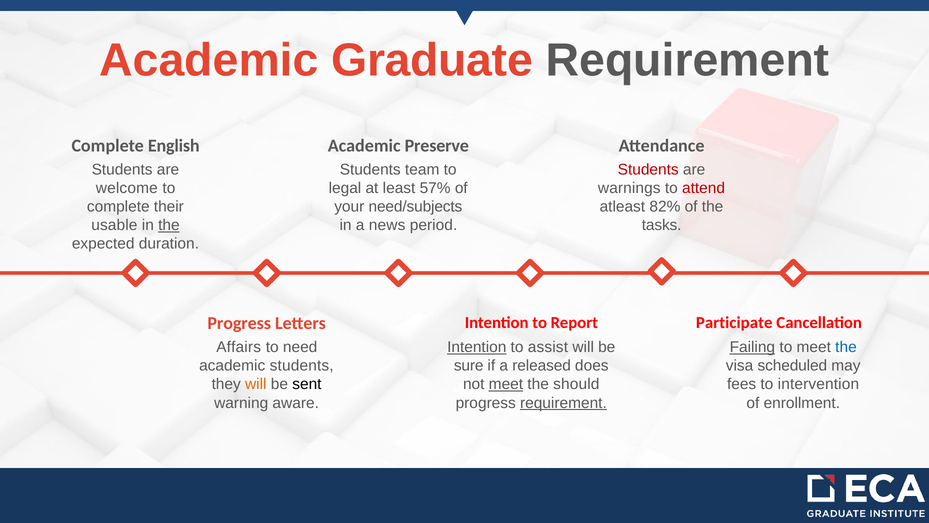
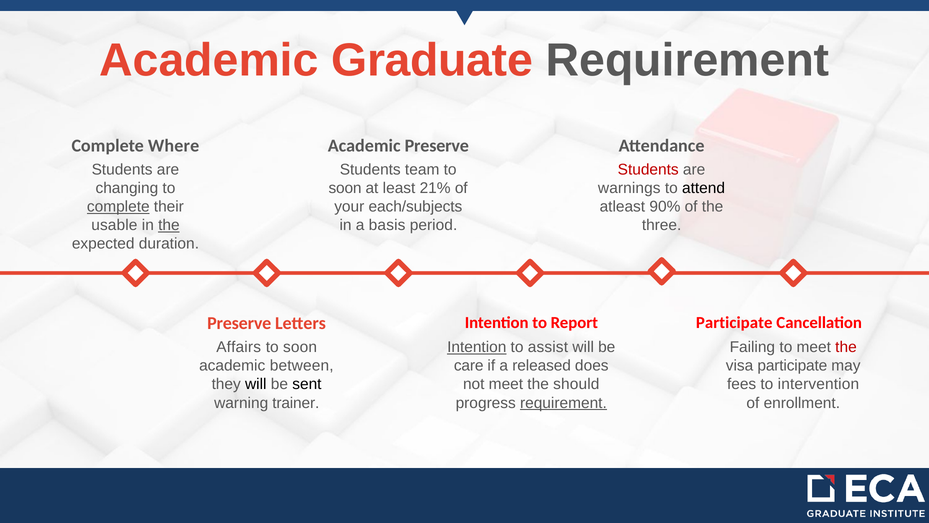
English: English -> Where
welcome: welcome -> changing
legal at (345, 188): legal -> soon
57%: 57% -> 21%
attend colour: red -> black
complete at (118, 206) underline: none -> present
need/subjects: need/subjects -> each/subjects
82%: 82% -> 90%
news: news -> basis
tasks: tasks -> three
Progress at (239, 323): Progress -> Preserve
need at (300, 347): need -> soon
Failing underline: present -> none
the at (846, 347) colour: blue -> red
academic students: students -> between
sure: sure -> care
visa scheduled: scheduled -> participate
will at (256, 384) colour: orange -> black
meet at (506, 384) underline: present -> none
aware: aware -> trainer
